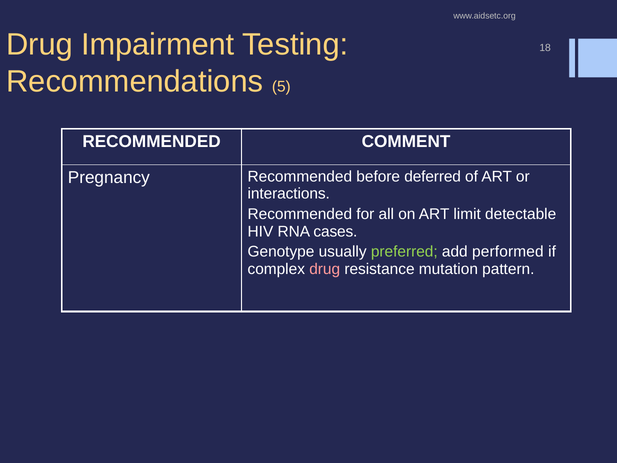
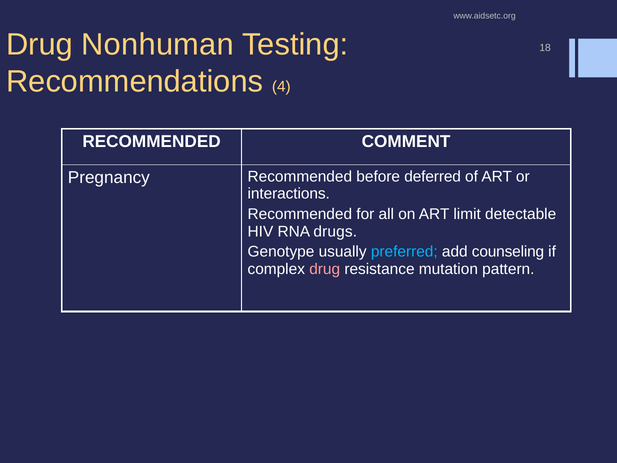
Impairment: Impairment -> Nonhuman
5: 5 -> 4
cases: cases -> drugs
preferred colour: light green -> light blue
performed: performed -> counseling
